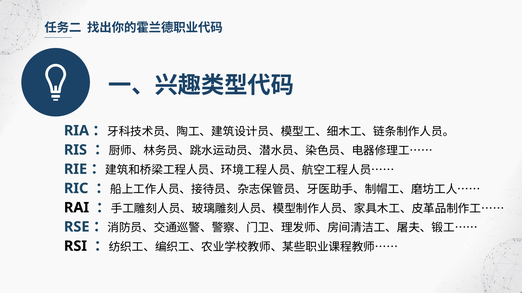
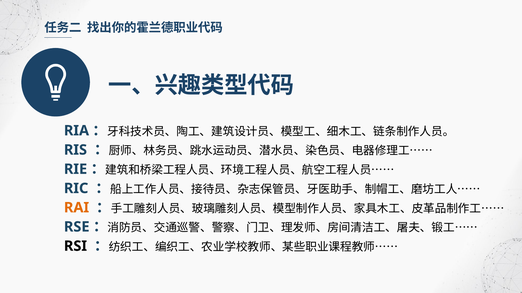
RAI colour: black -> orange
